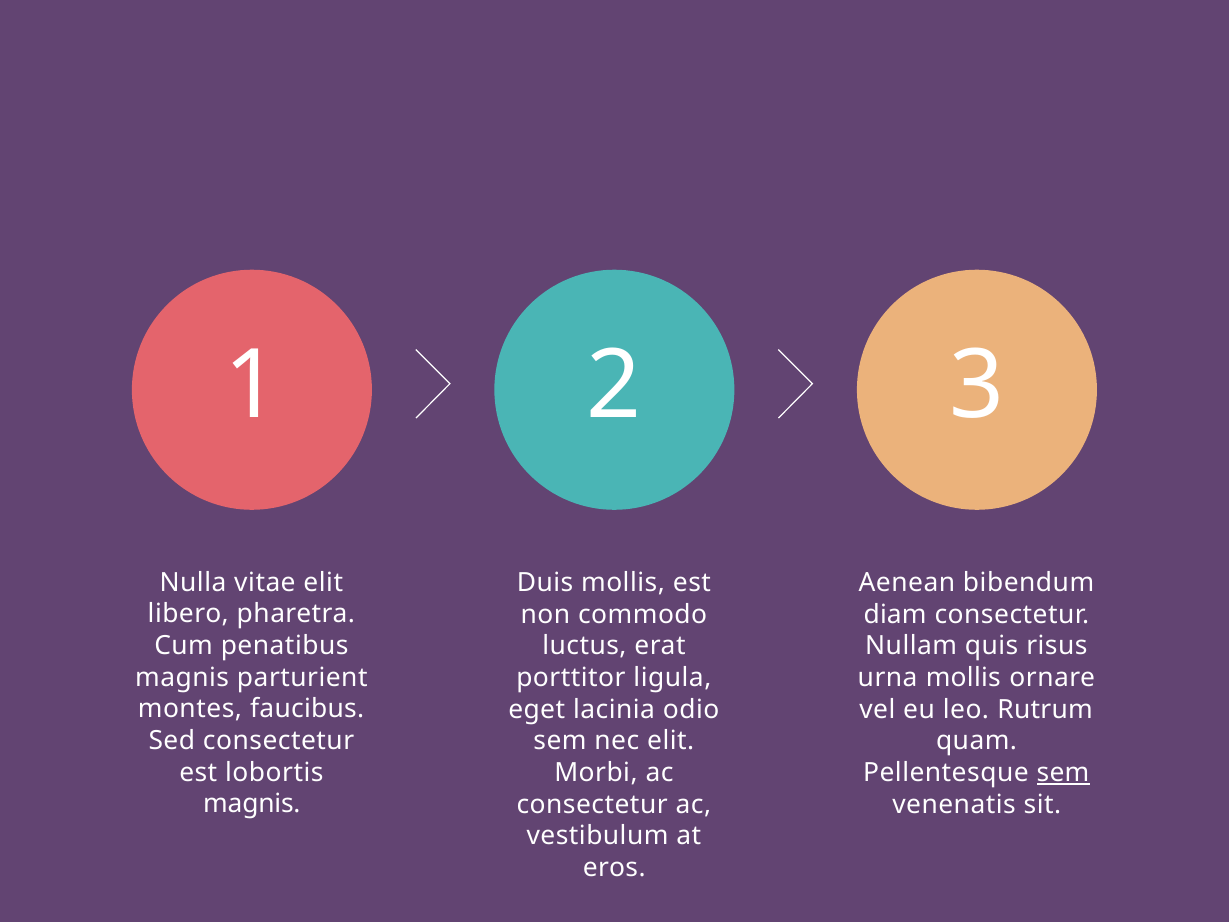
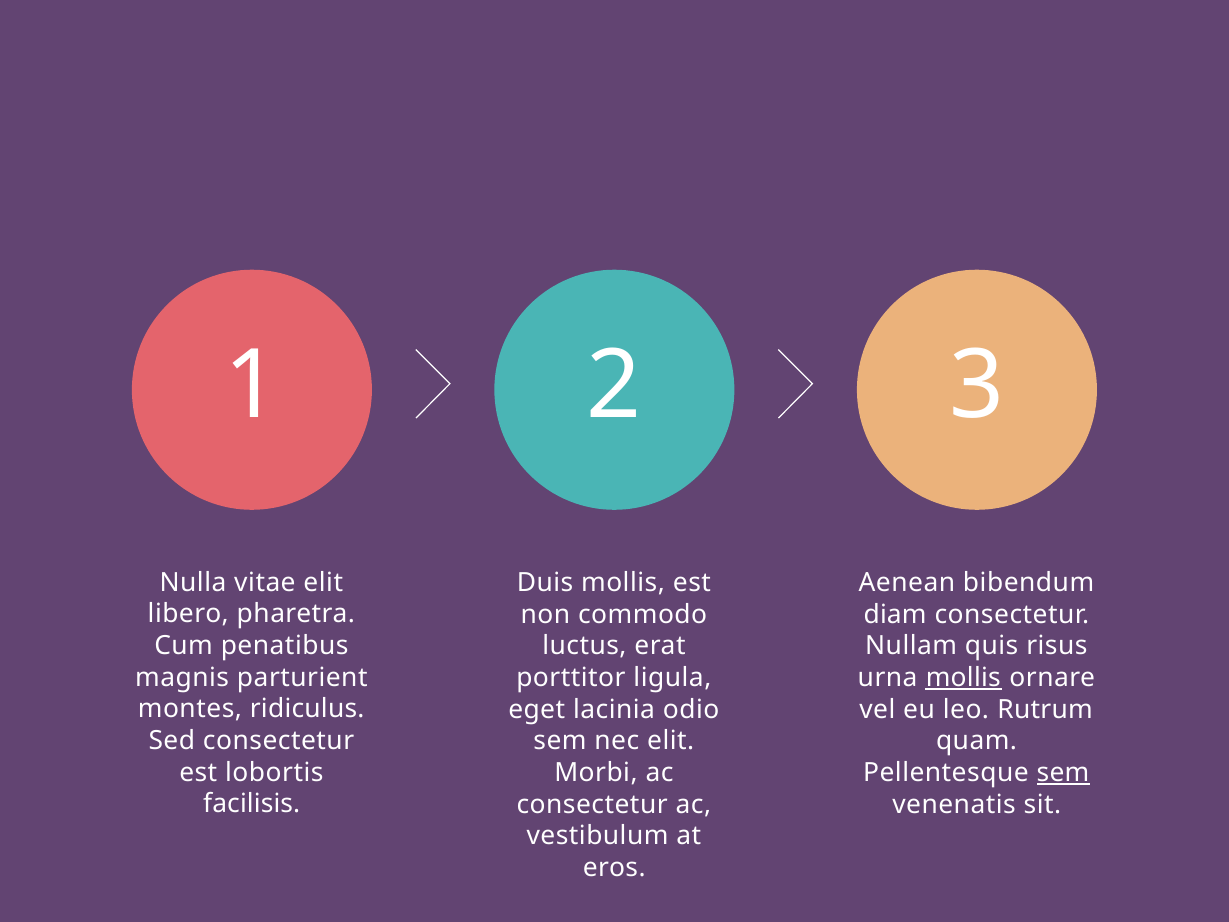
mollis at (963, 678) underline: none -> present
faucibus: faucibus -> ridiculus
magnis at (252, 804): magnis -> facilisis
